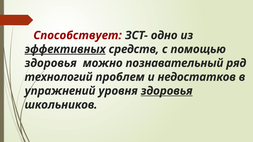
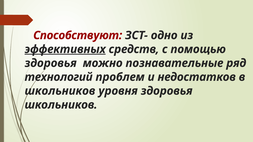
Способствует: Способствует -> Способствуют
познавательный: познавательный -> познавательные
упражнений at (60, 91): упражнений -> школьников
здоровья at (167, 91) underline: present -> none
